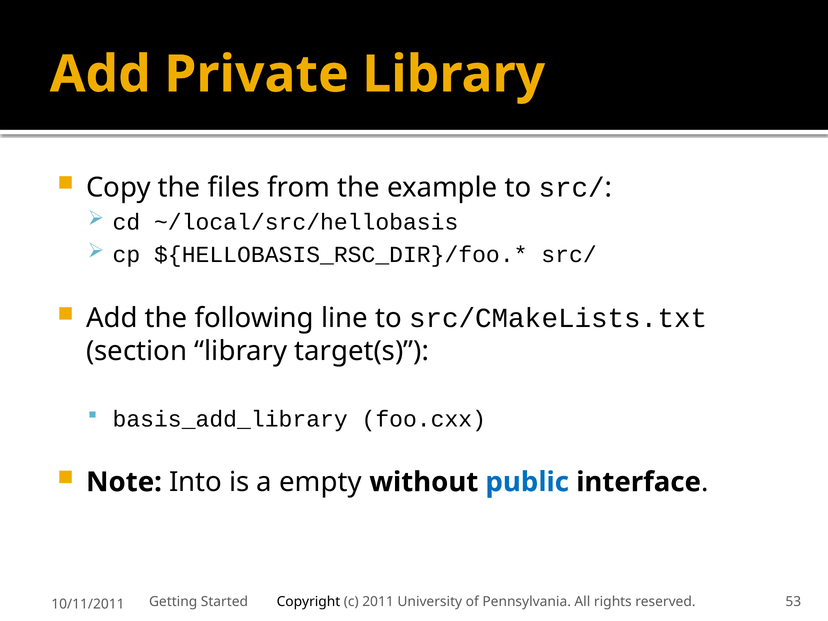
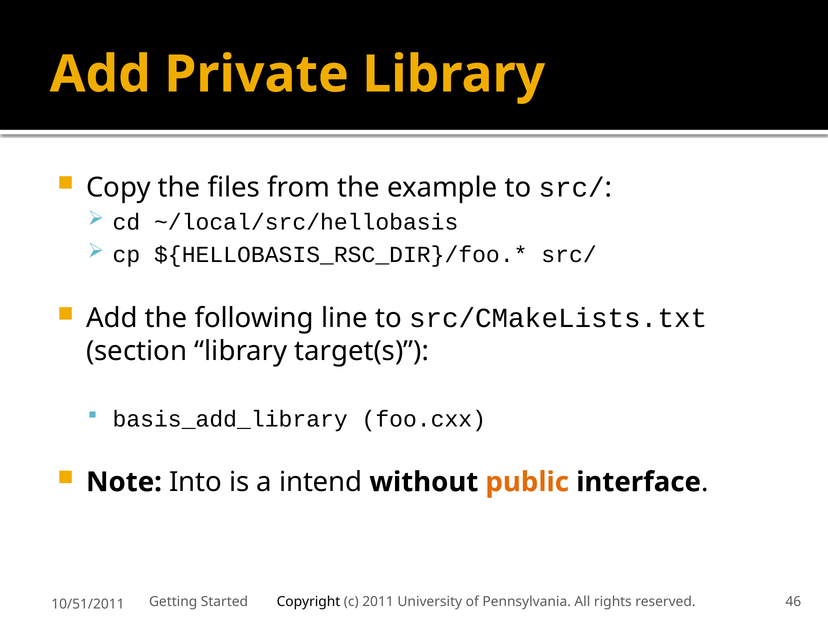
empty: empty -> intend
public colour: blue -> orange
53: 53 -> 46
10/11/2011: 10/11/2011 -> 10/51/2011
